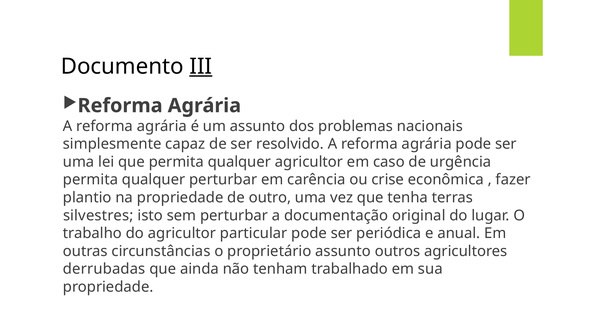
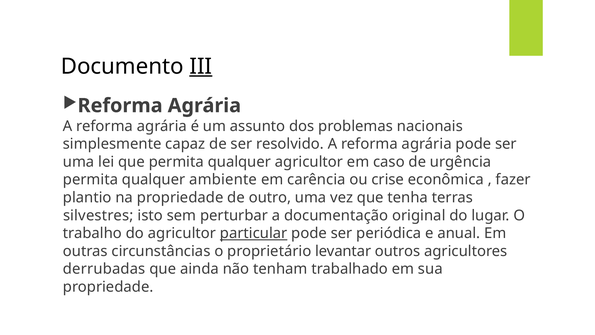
qualquer perturbar: perturbar -> ambiente
particular underline: none -> present
proprietário assunto: assunto -> levantar
